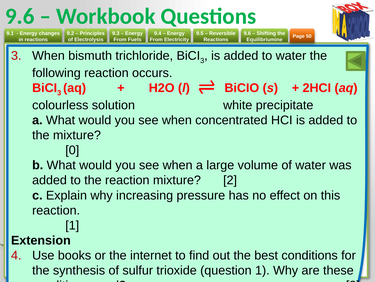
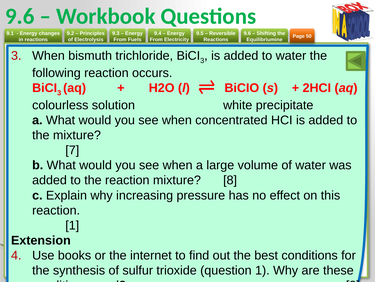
0: 0 -> 7
mixture 2: 2 -> 8
